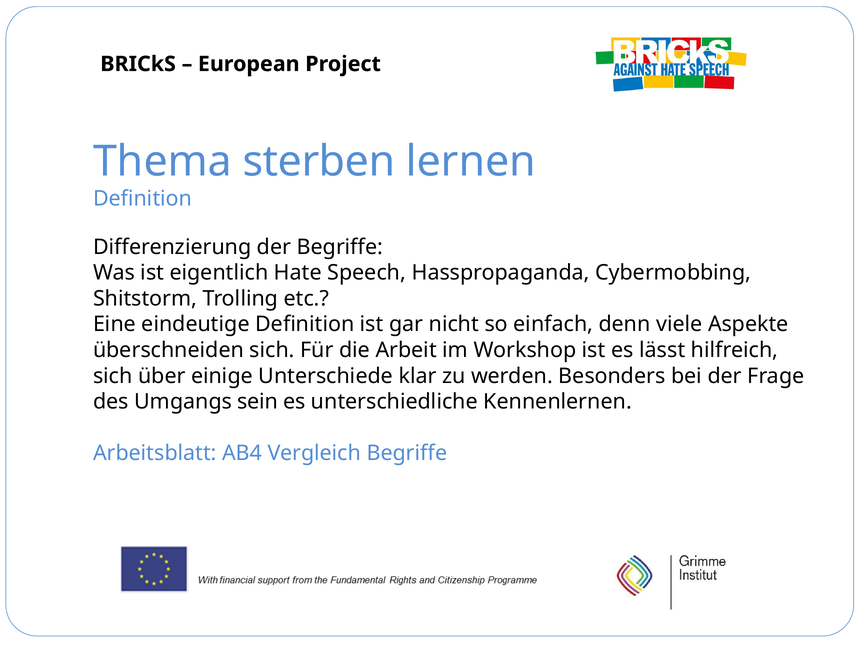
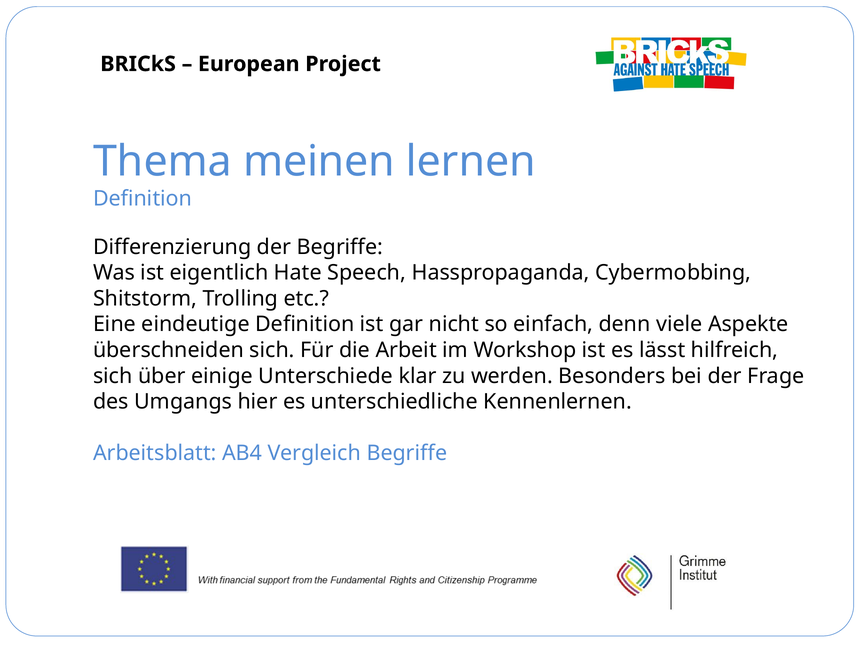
sterben: sterben -> meinen
sein: sein -> hier
